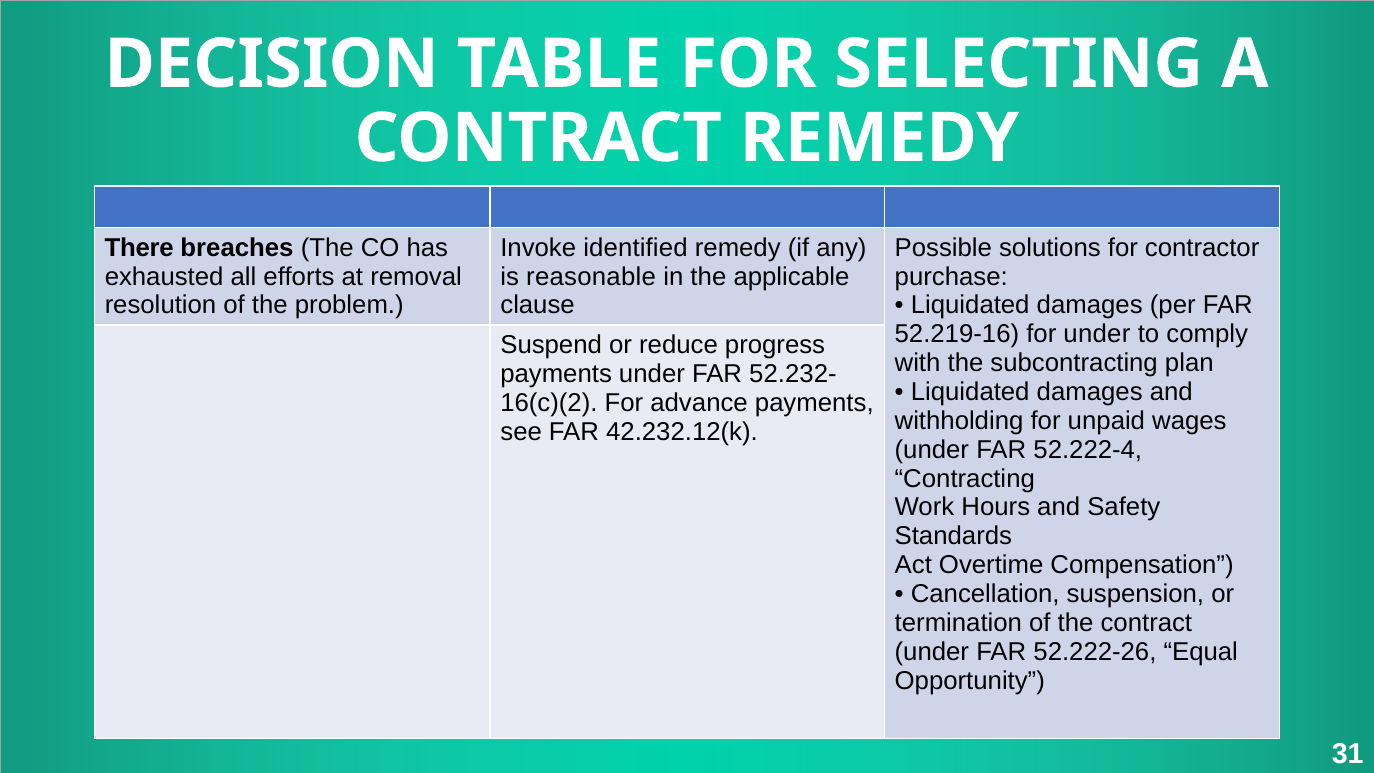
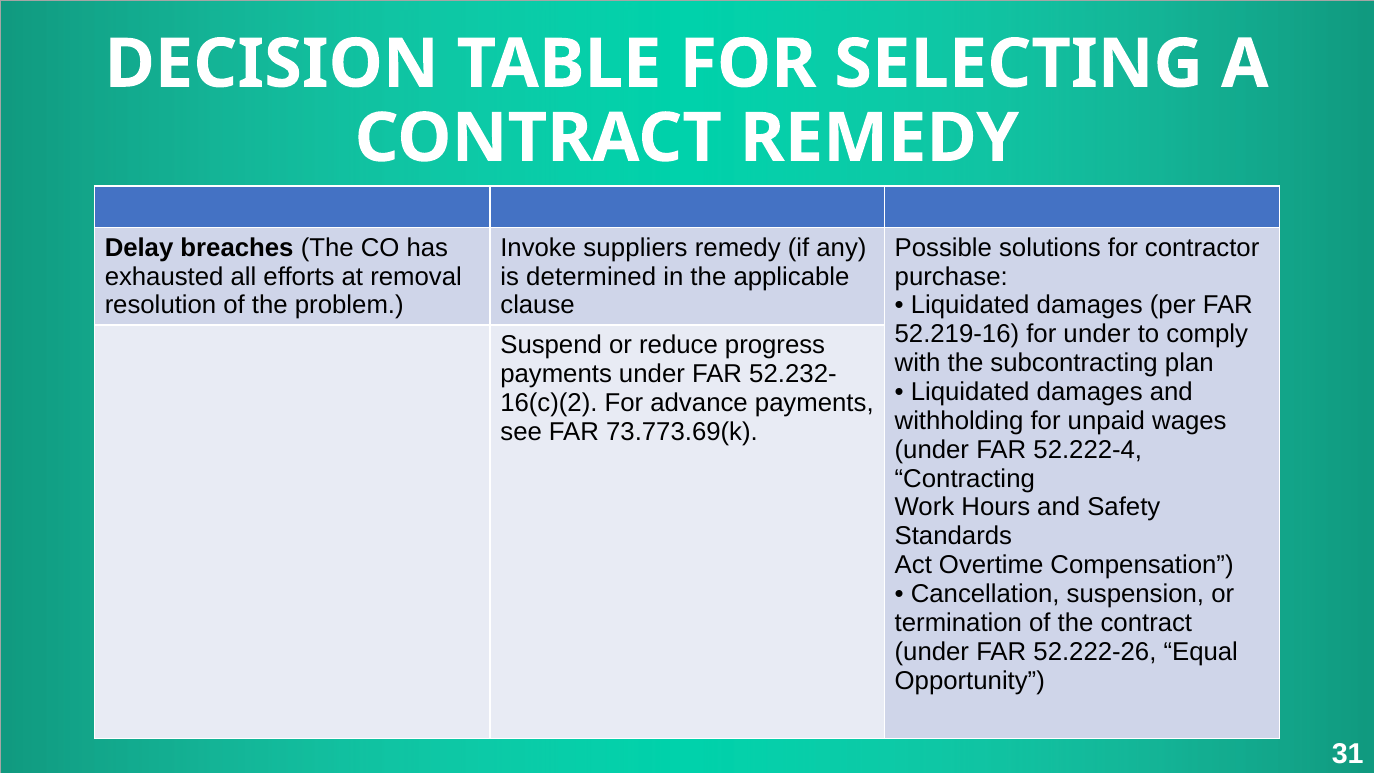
There: There -> Delay
identified: identified -> suppliers
reasonable: reasonable -> determined
42.232.12(k: 42.232.12(k -> 73.773.69(k
